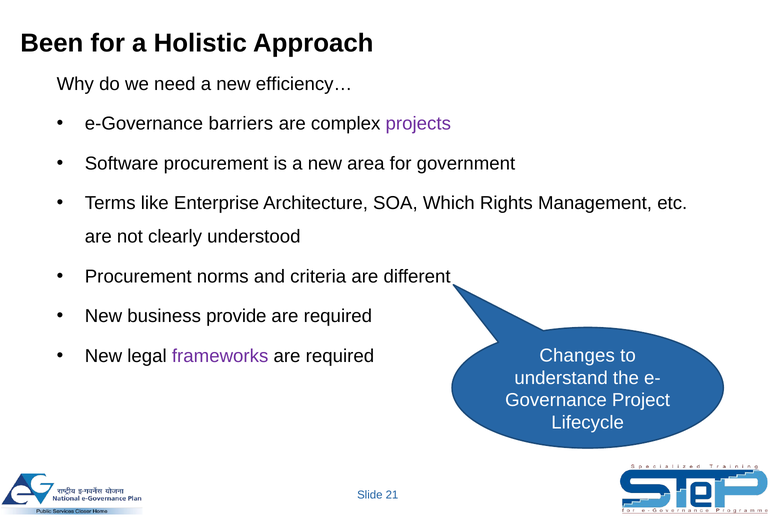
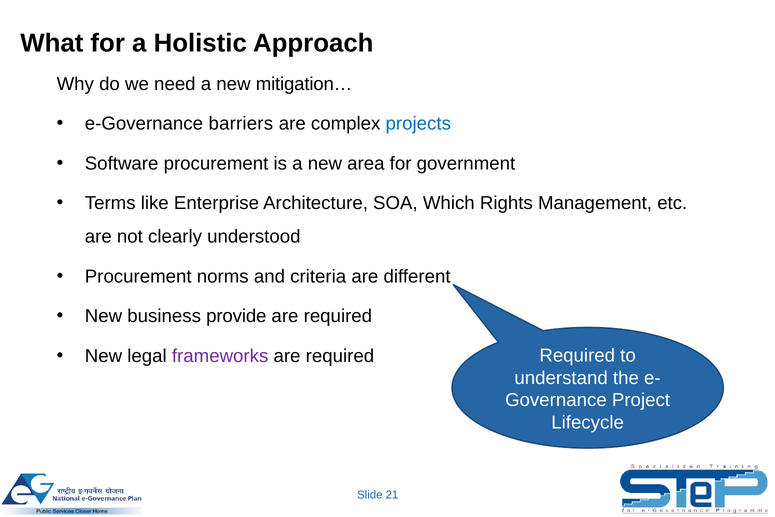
Been: Been -> What
efficiency…: efficiency… -> mitigation…
projects colour: purple -> blue
Changes at (577, 355): Changes -> Required
